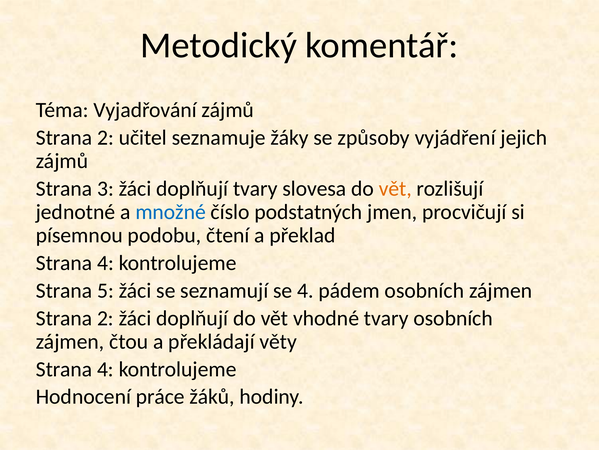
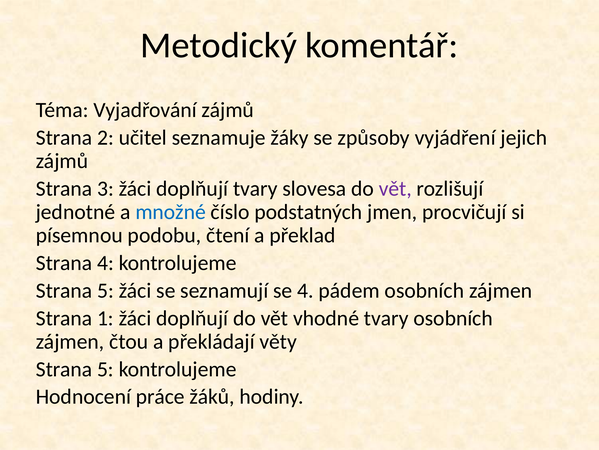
vět at (395, 188) colour: orange -> purple
2 at (105, 318): 2 -> 1
4 at (105, 369): 4 -> 5
